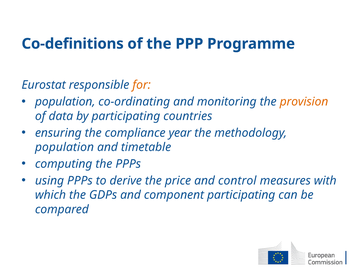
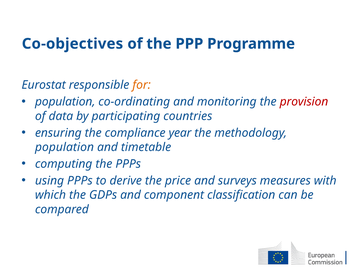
Co-definitions: Co-definitions -> Co-objectives
provision colour: orange -> red
control: control -> surveys
component participating: participating -> classification
